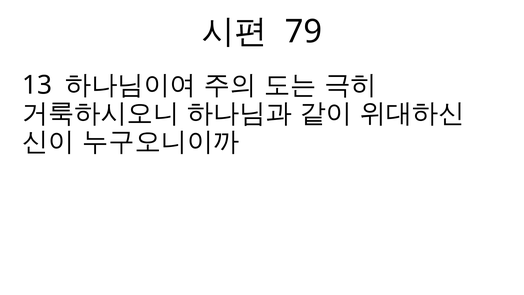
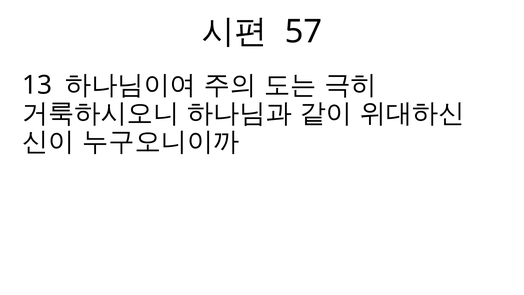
79: 79 -> 57
